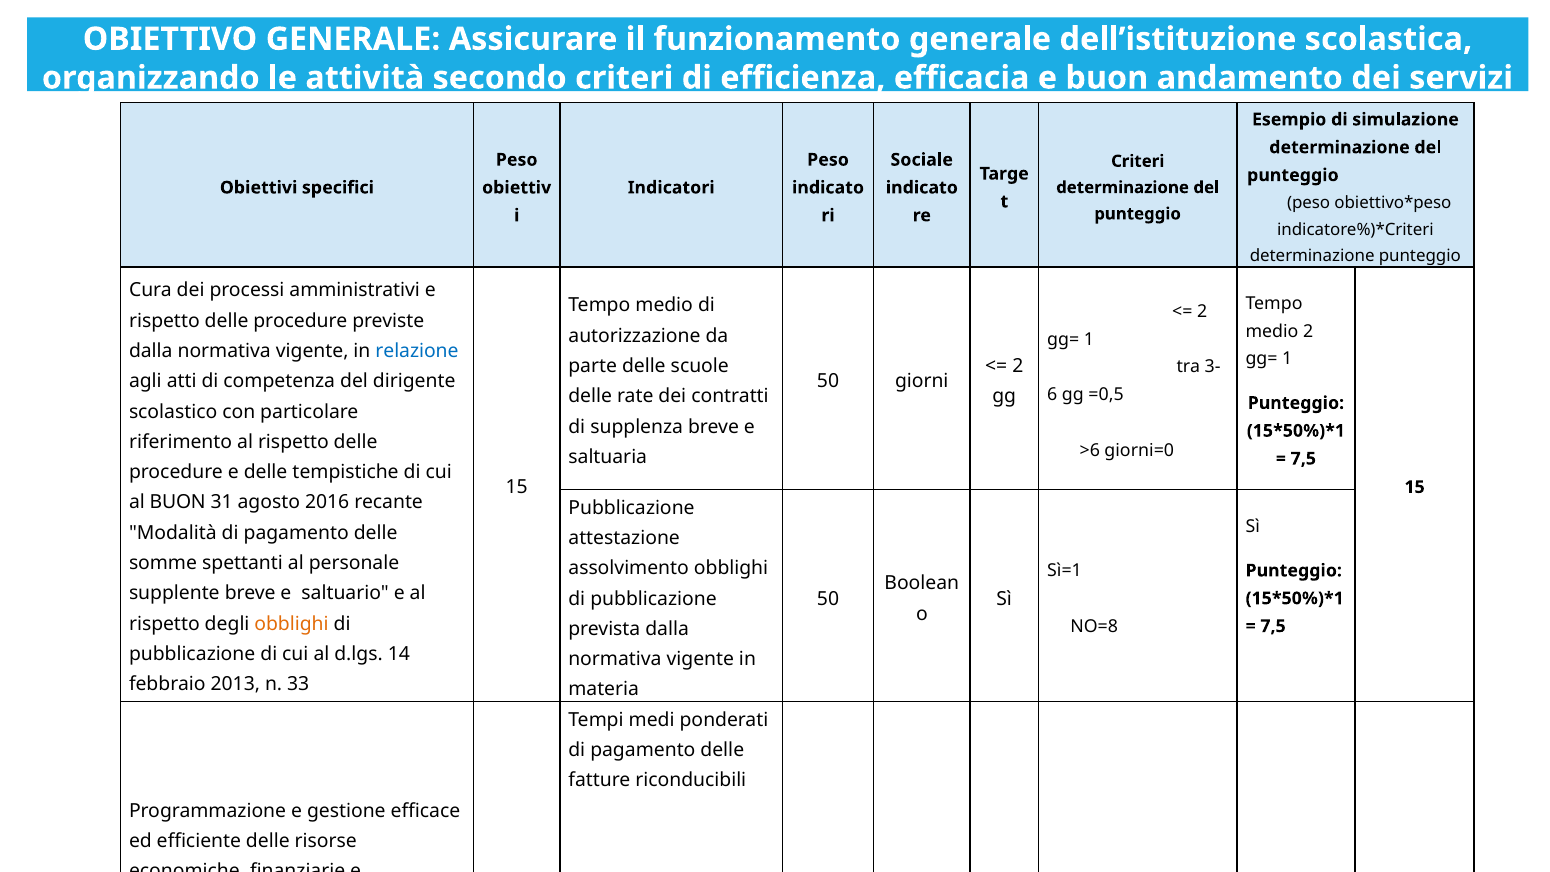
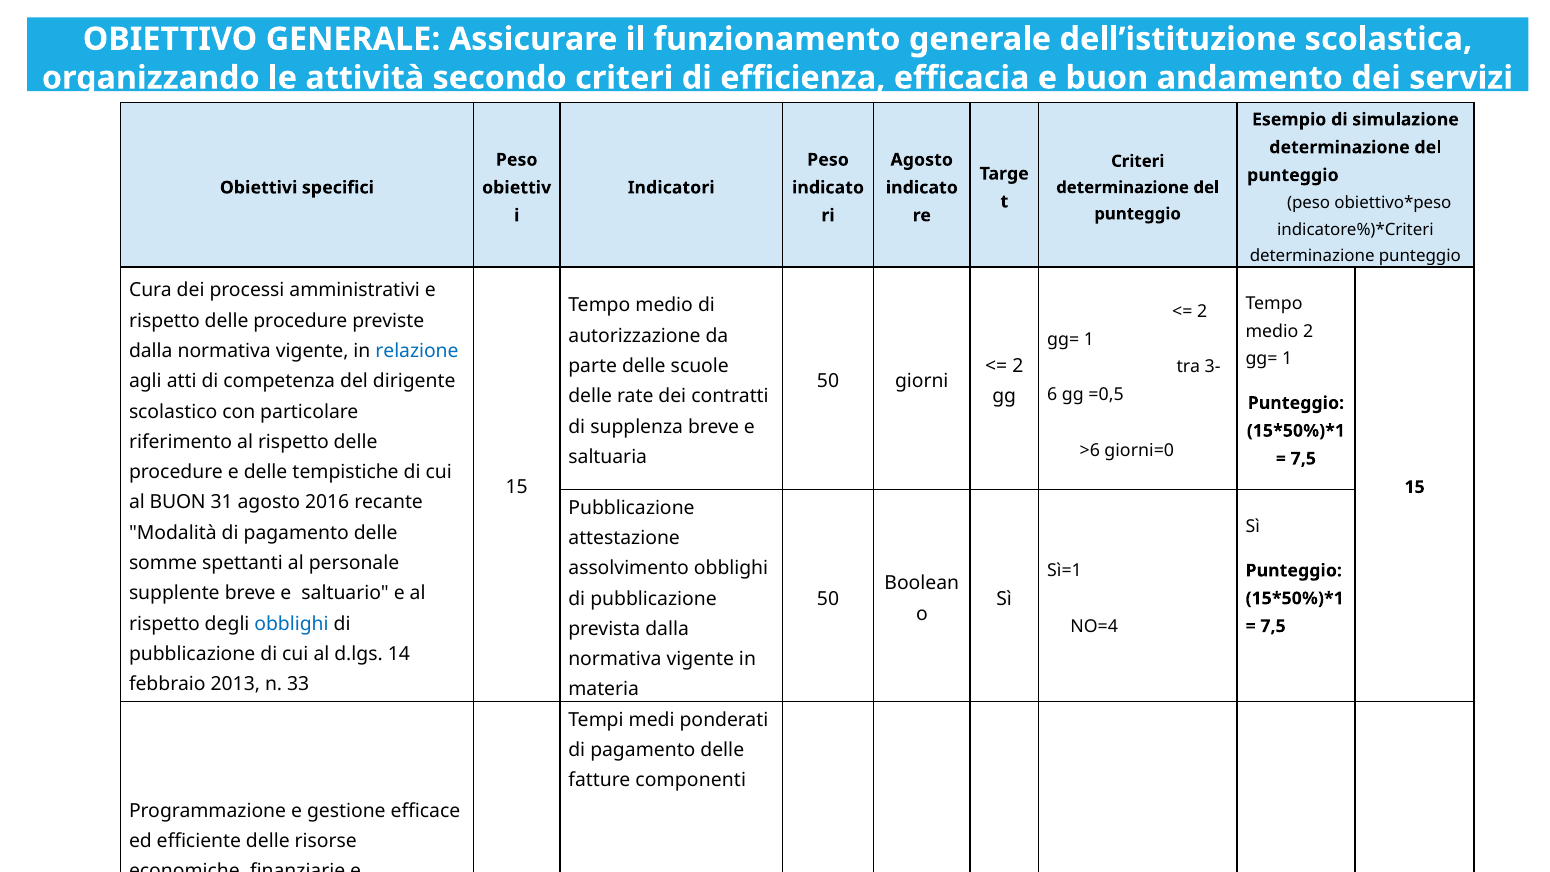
Sociale at (922, 160): Sociale -> Agosto
obblighi at (292, 624) colour: orange -> blue
NO=8: NO=8 -> NO=4
riconducibili: riconducibili -> componenti
